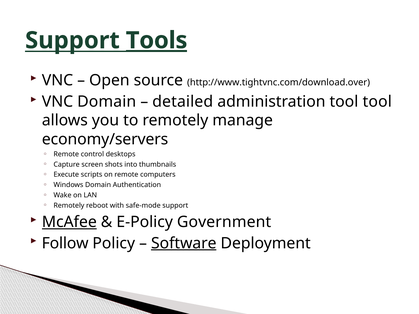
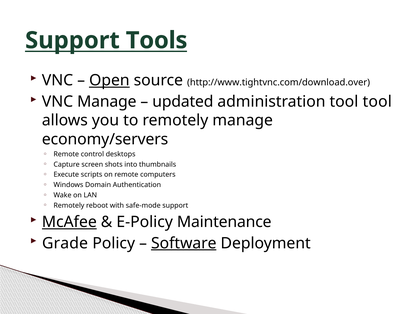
Tools underline: present -> none
Open underline: none -> present
VNC Domain: Domain -> Manage
detailed: detailed -> updated
Government: Government -> Maintenance
Follow: Follow -> Grade
